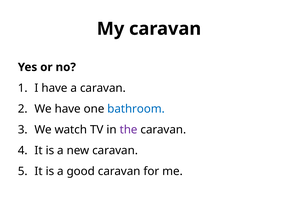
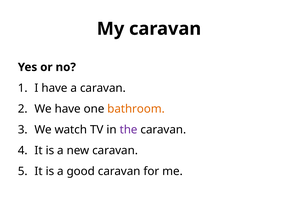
bathroom colour: blue -> orange
